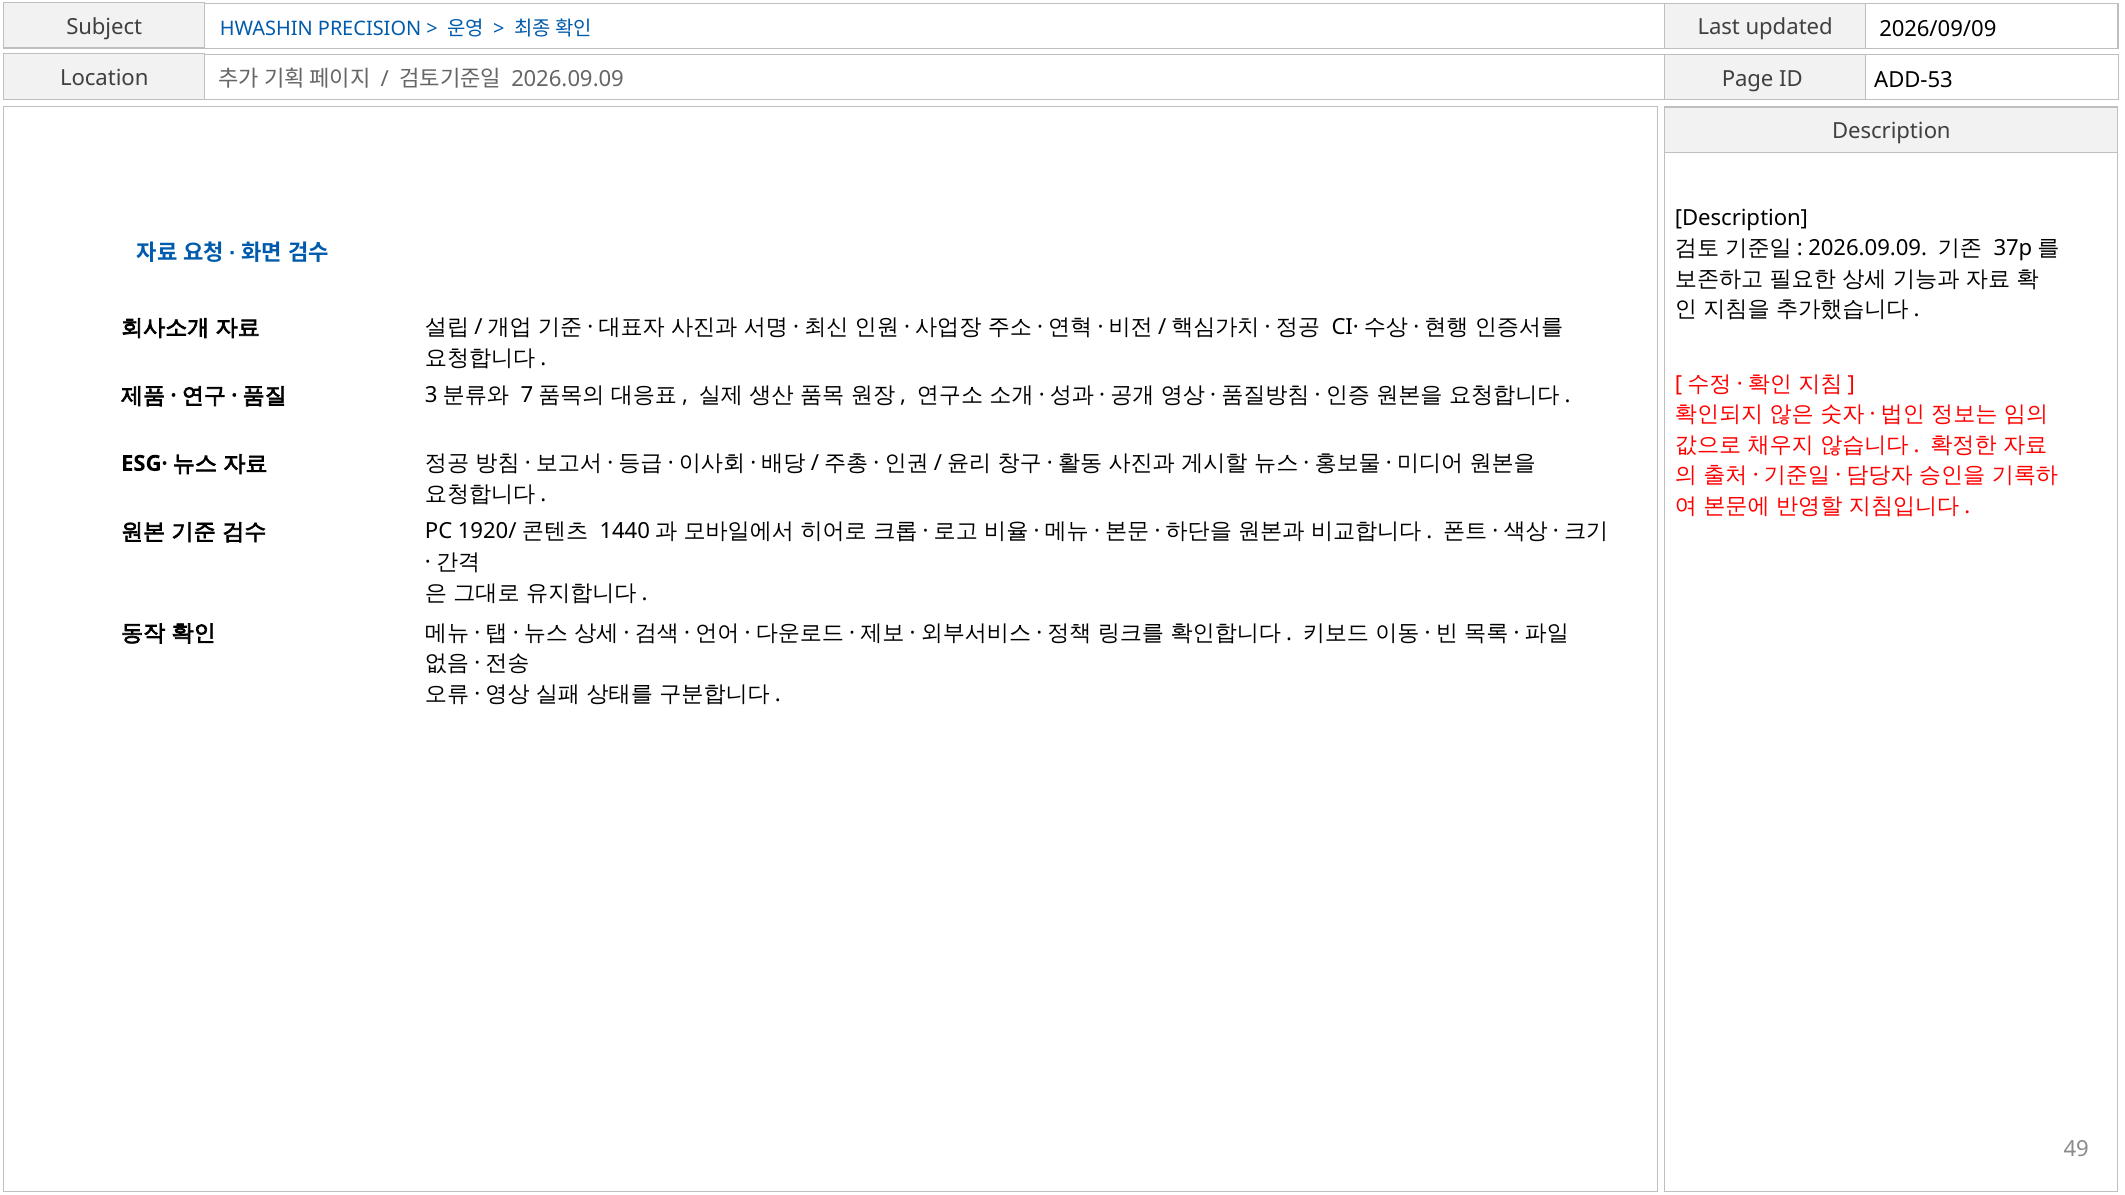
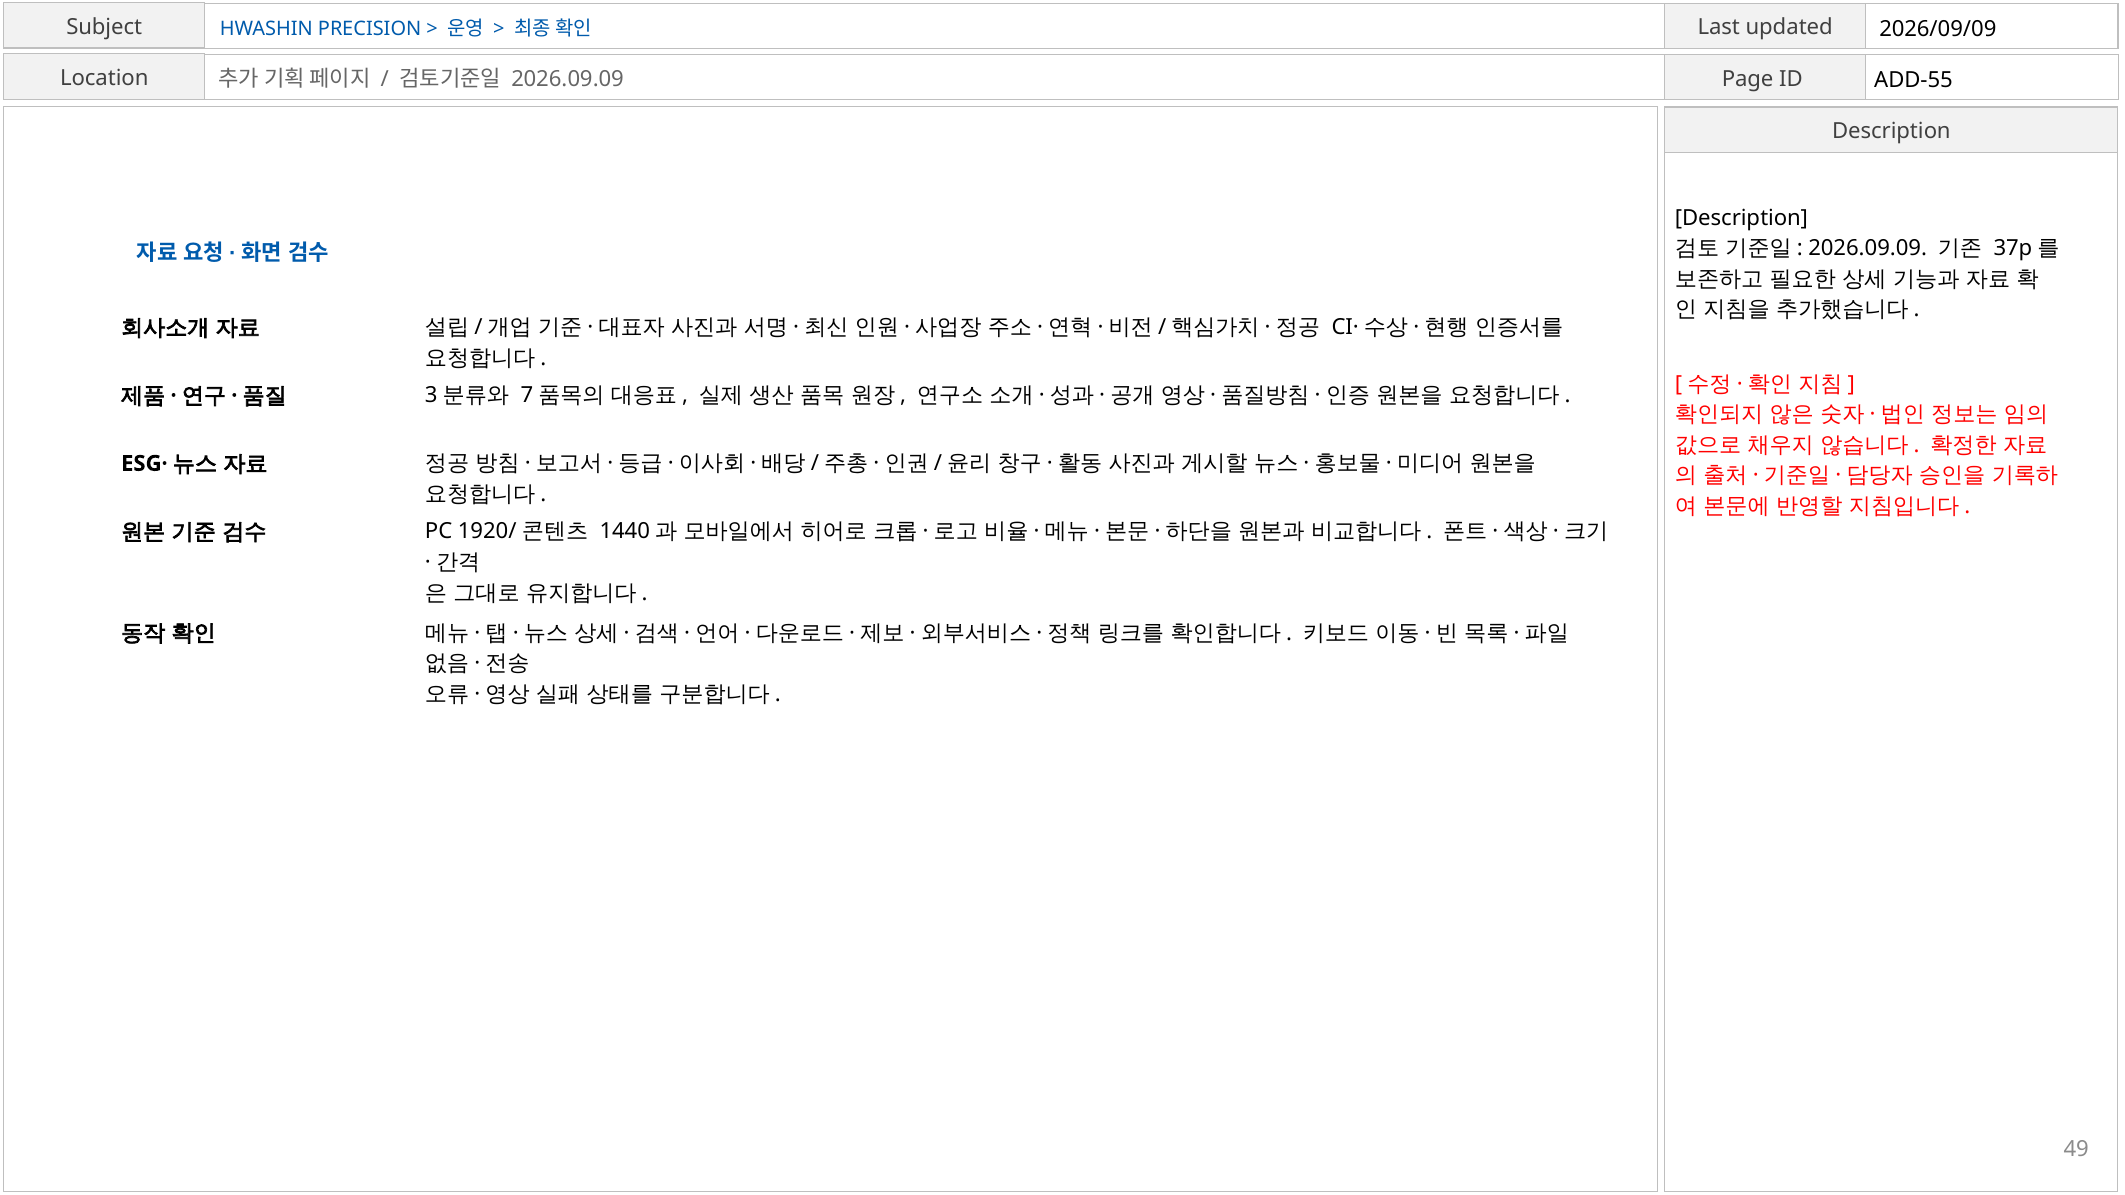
ADD-53: ADD-53 -> ADD-55
